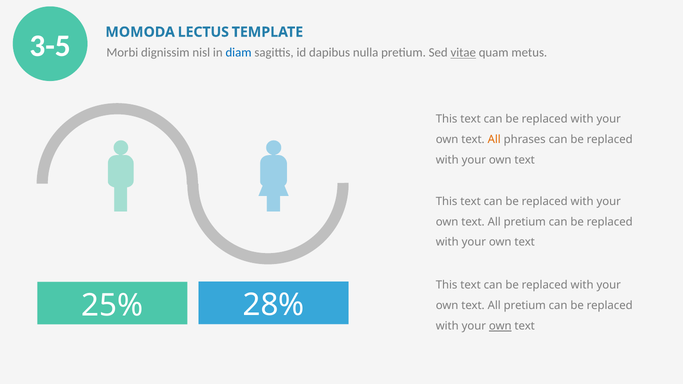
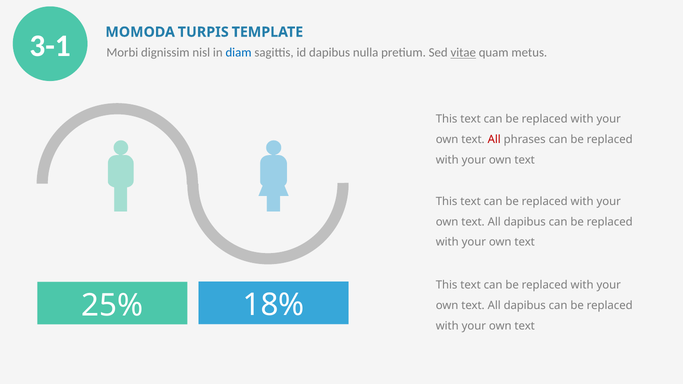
3-5: 3-5 -> 3-1
LECTUS: LECTUS -> TURPIS
All at (494, 139) colour: orange -> red
pretium at (525, 222): pretium -> dapibus
28%: 28% -> 18%
pretium at (525, 306): pretium -> dapibus
own at (500, 326) underline: present -> none
